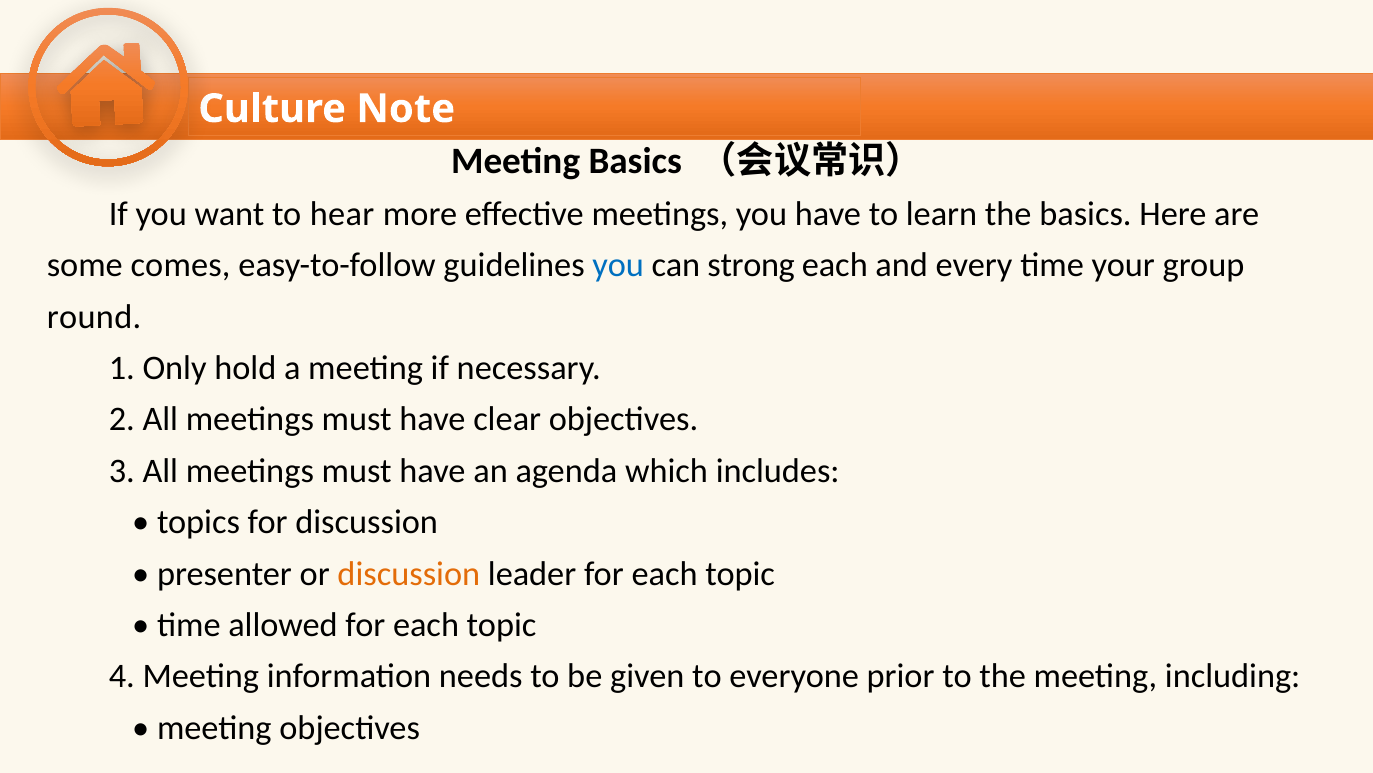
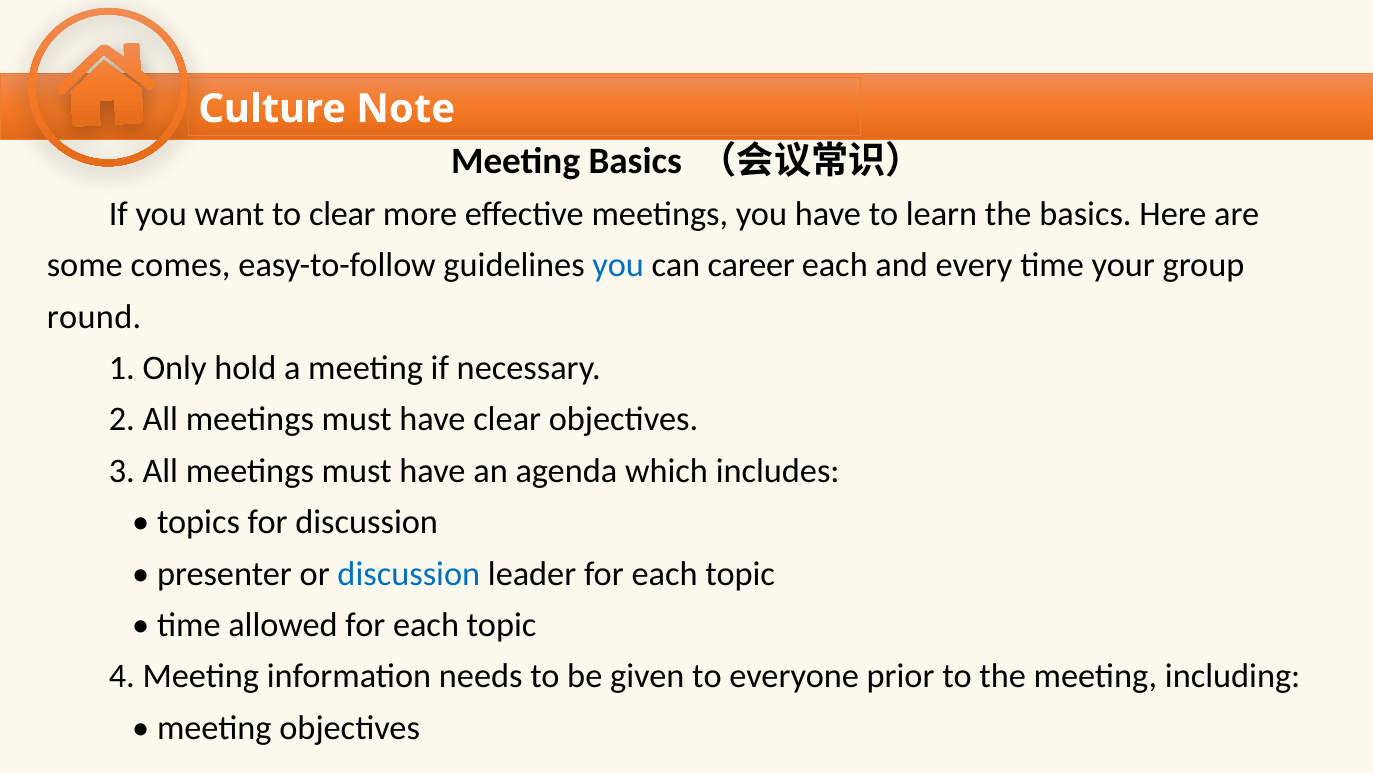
to hear: hear -> clear
strong: strong -> career
discussion at (409, 573) colour: orange -> blue
